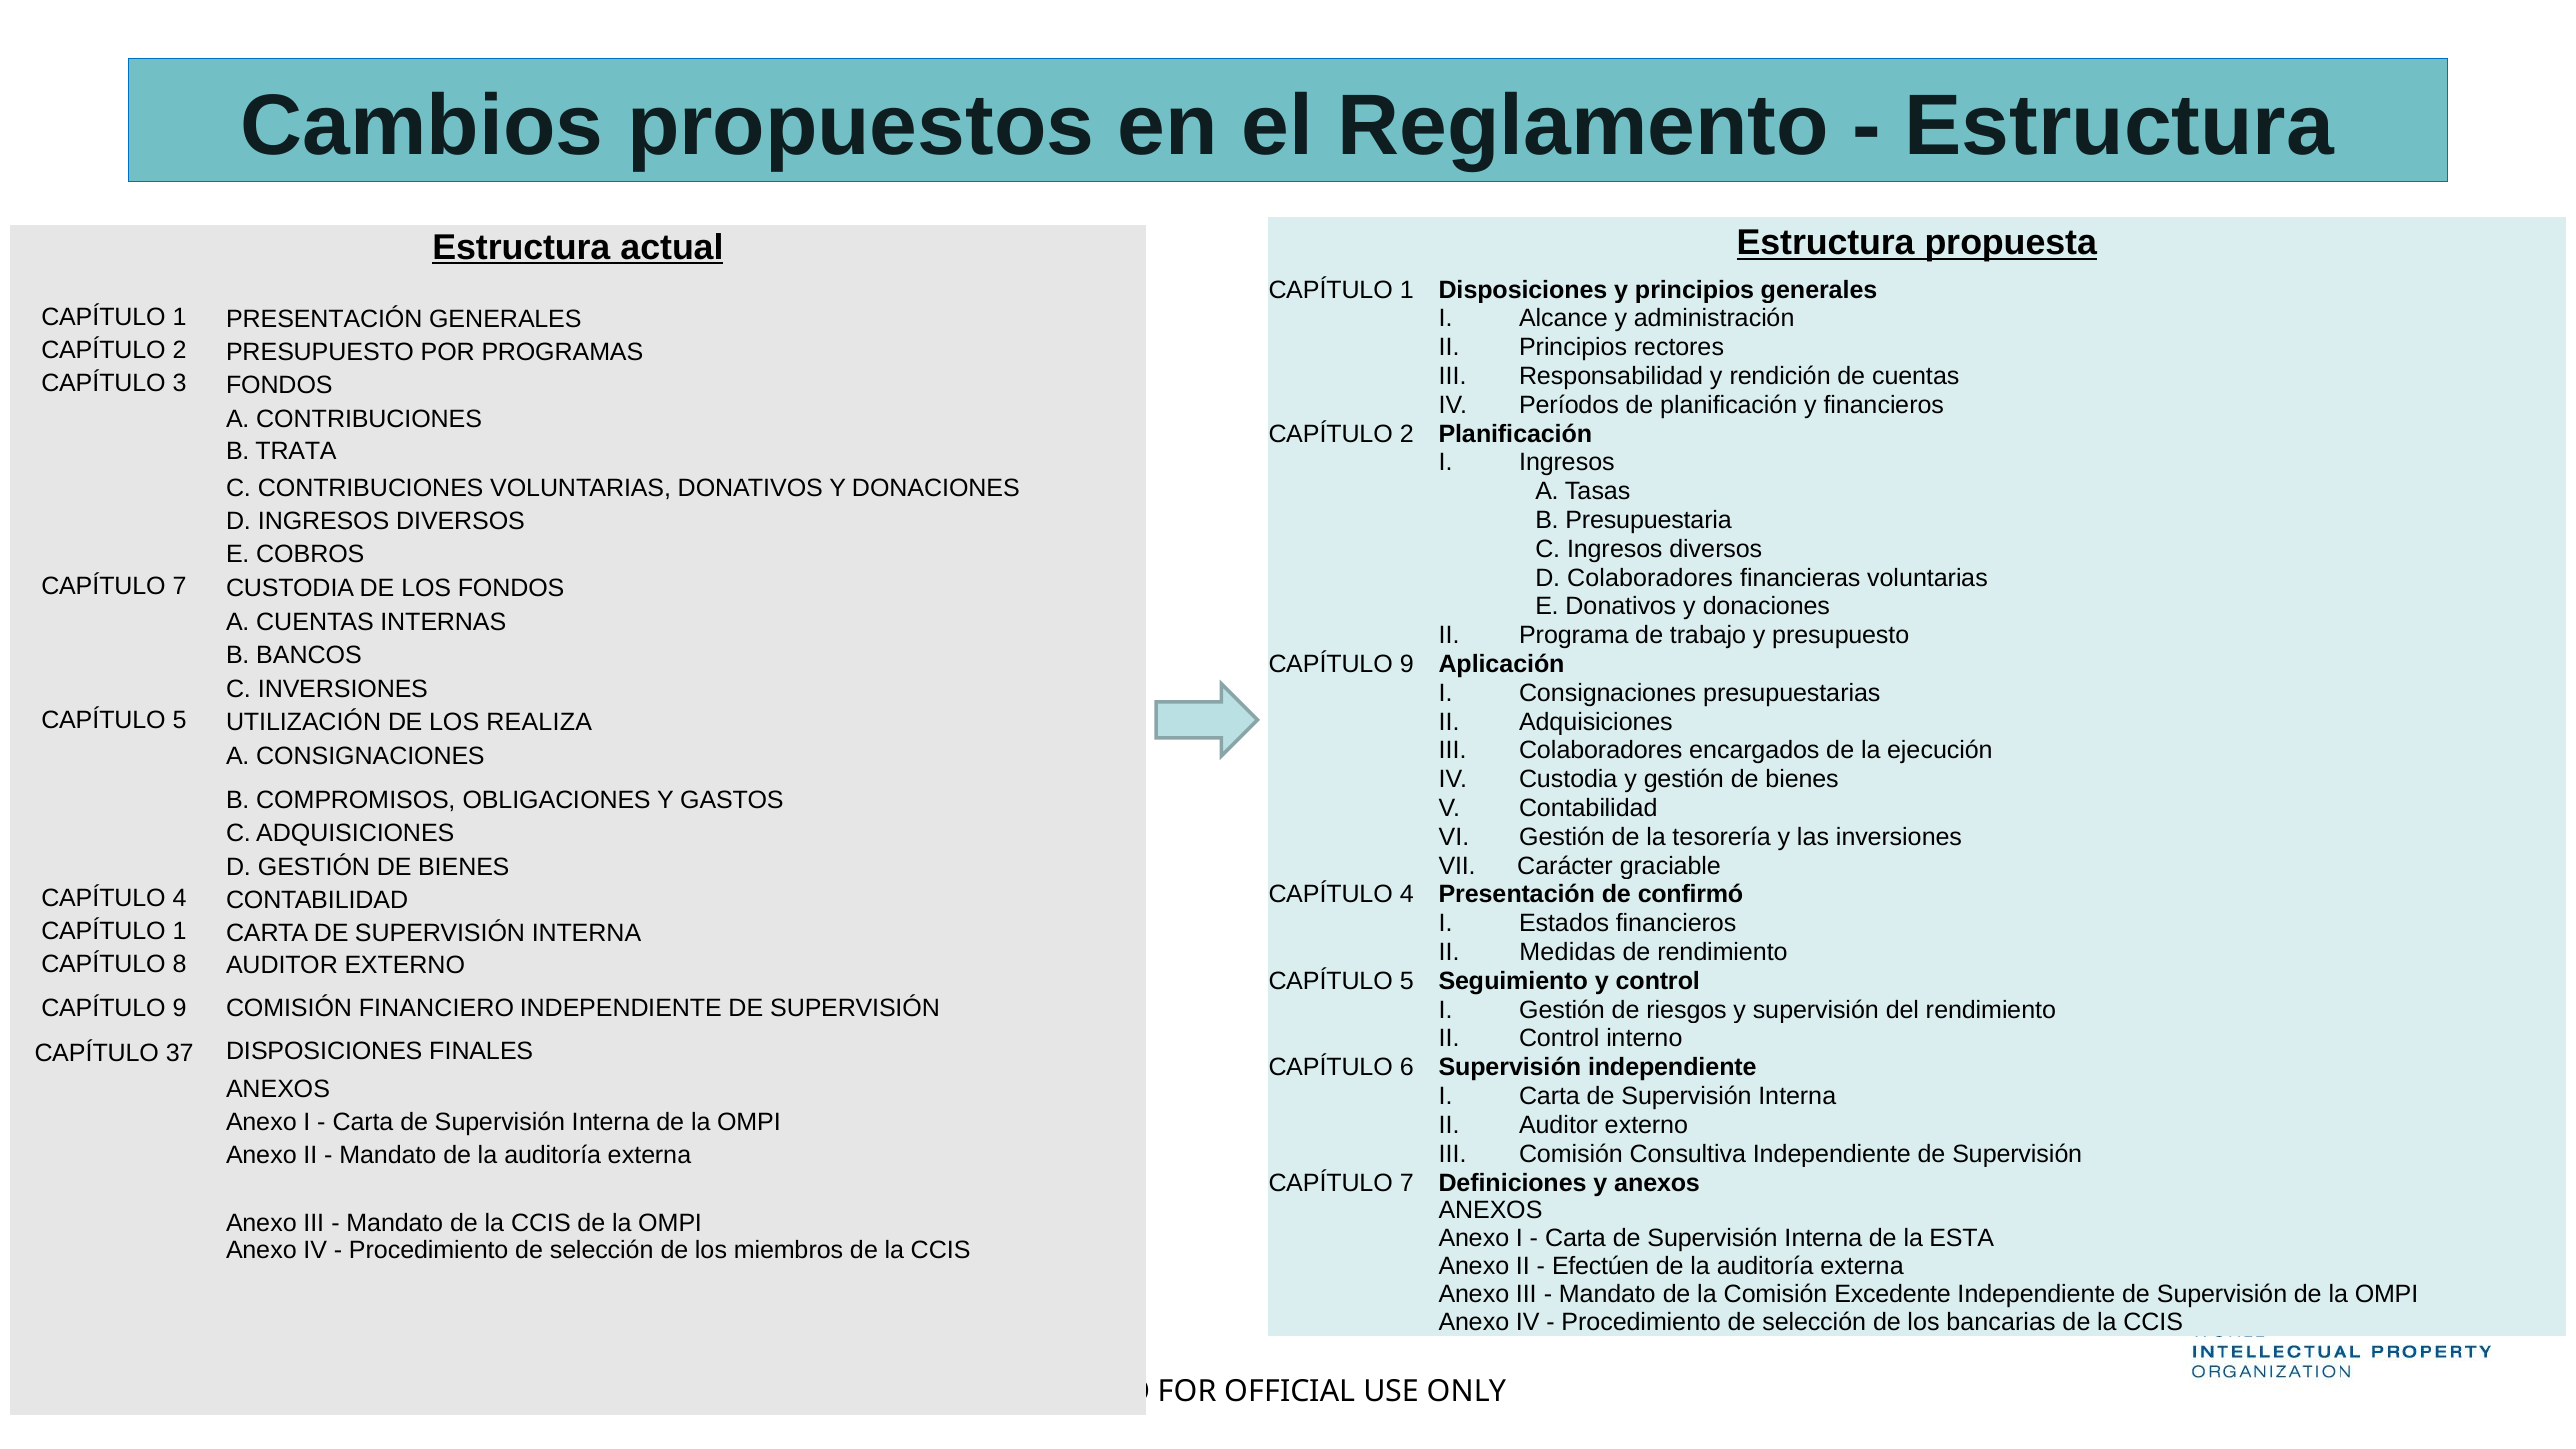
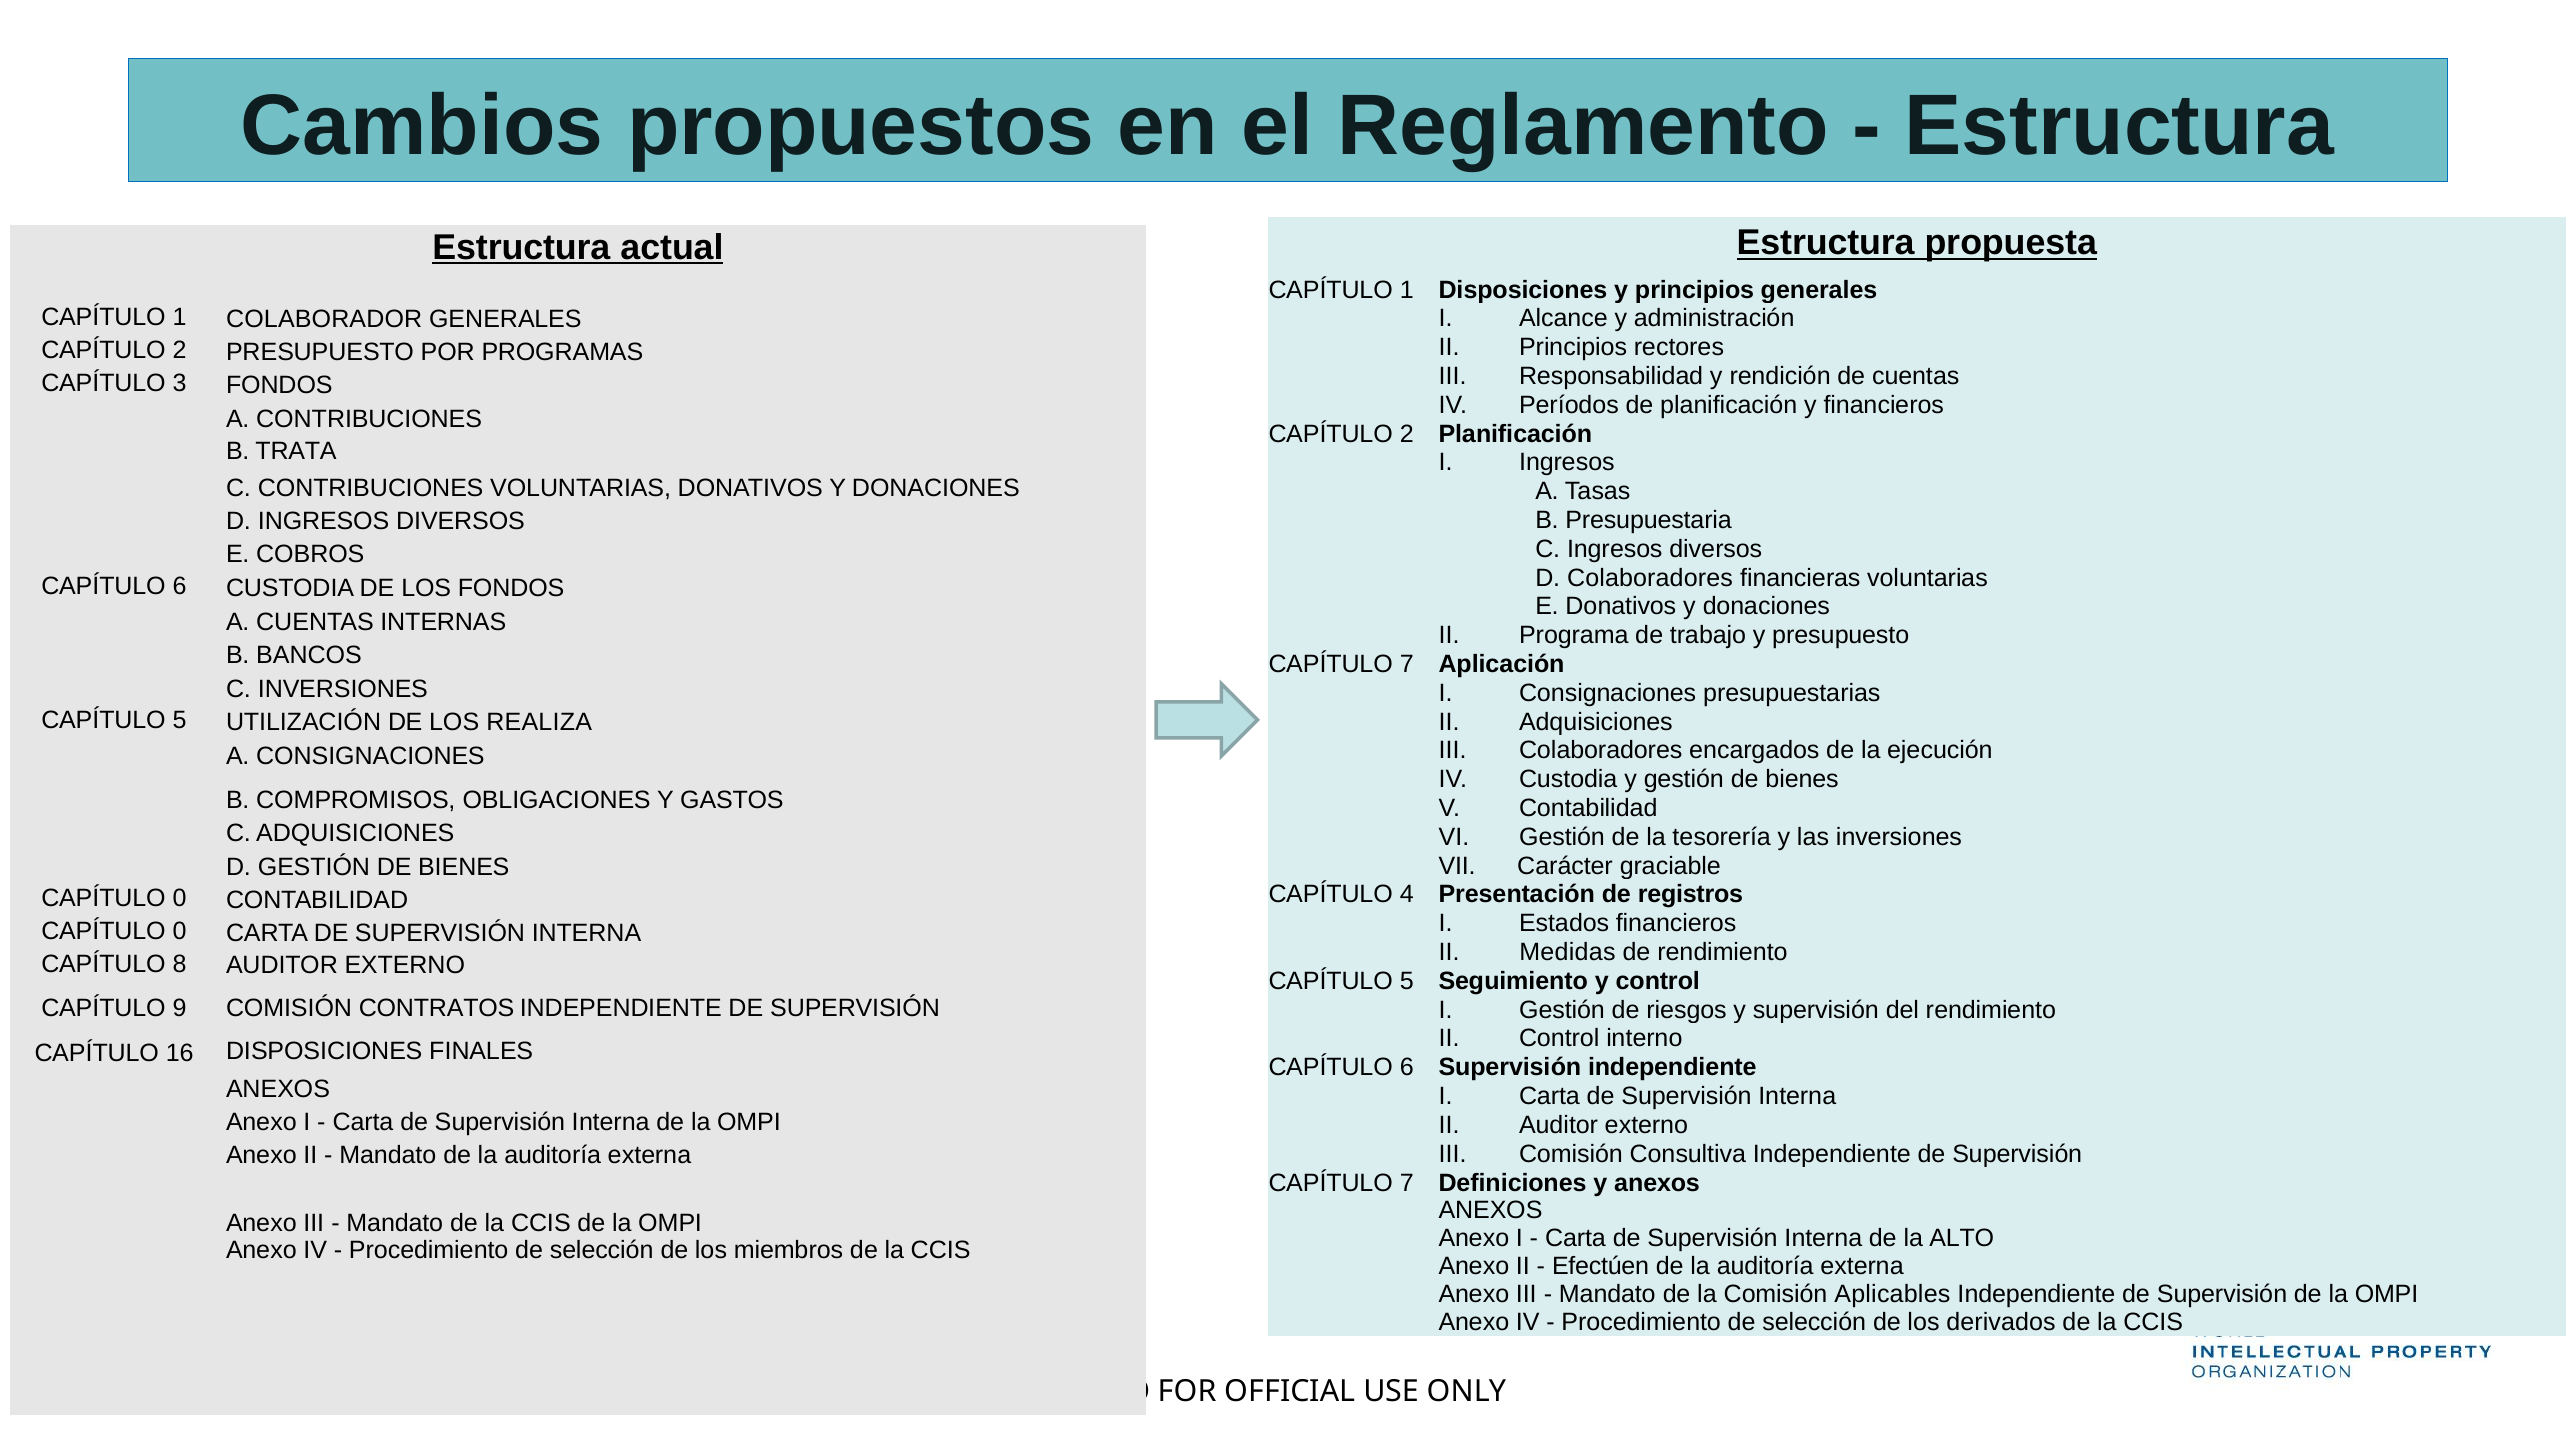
1 PRESENTACIÓN: PRESENTACIÓN -> COLABORADOR
7 at (180, 586): 7 -> 6
9 at (1407, 664): 9 -> 7
confirmó: confirmó -> registros
4 at (180, 898): 4 -> 0
1 at (180, 932): 1 -> 0
FINANCIERO: FINANCIERO -> CONTRATOS
37: 37 -> 16
ESTA: ESTA -> ALTO
Excedente: Excedente -> Aplicables
bancarias: bancarias -> derivados
